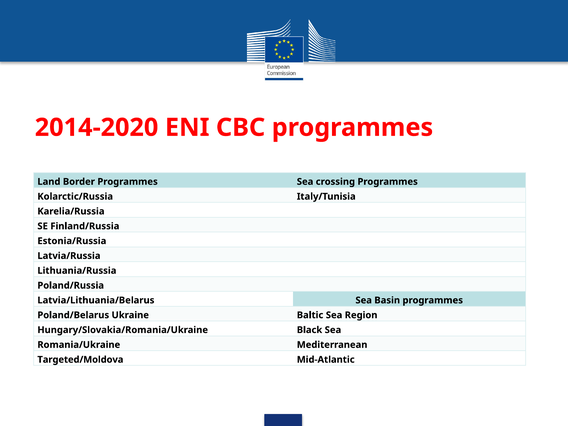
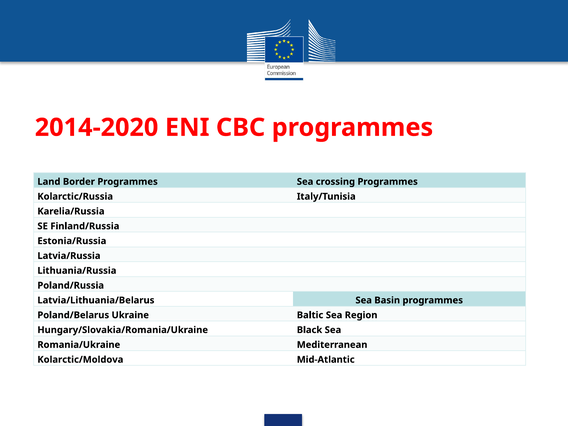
Targeted/Moldova: Targeted/Moldova -> Kolarctic/Moldova
